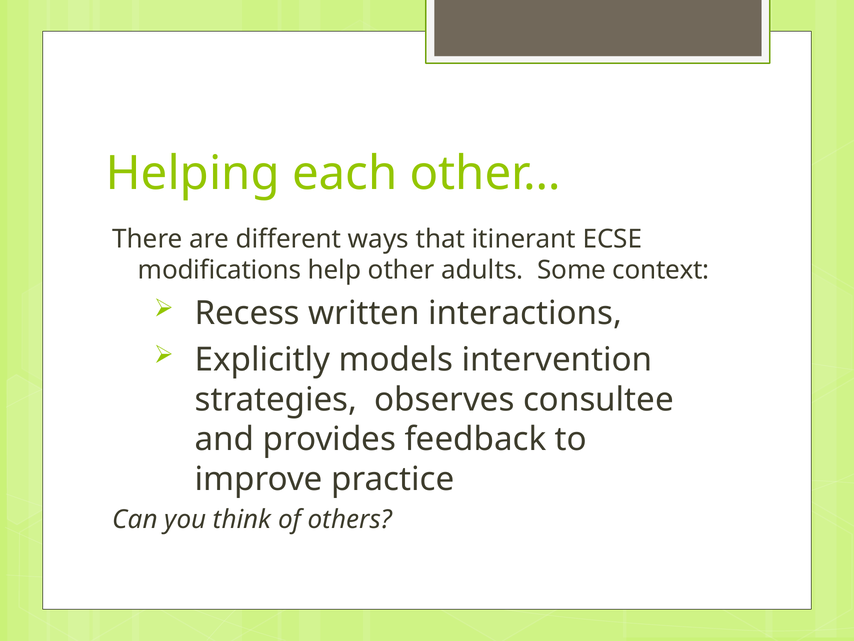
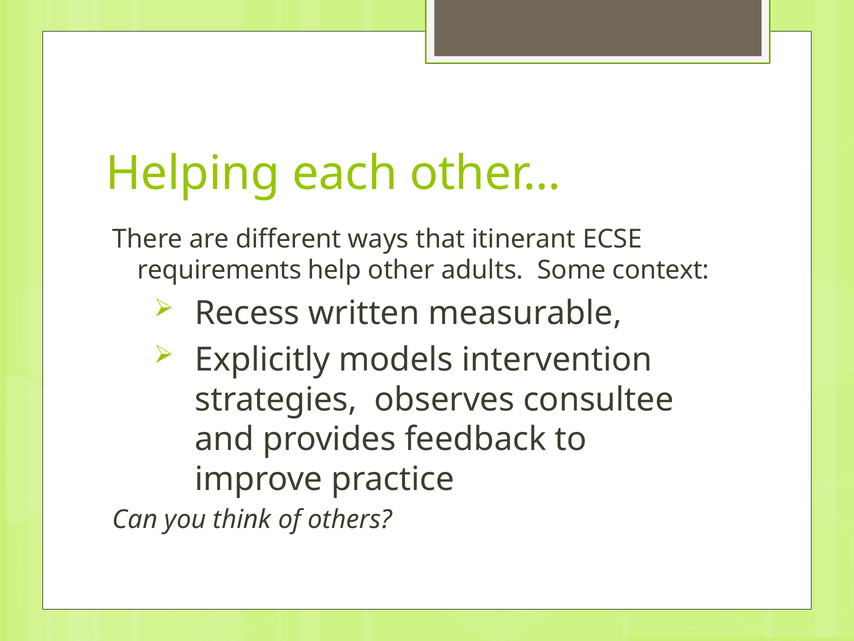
modifications: modifications -> requirements
interactions: interactions -> measurable
